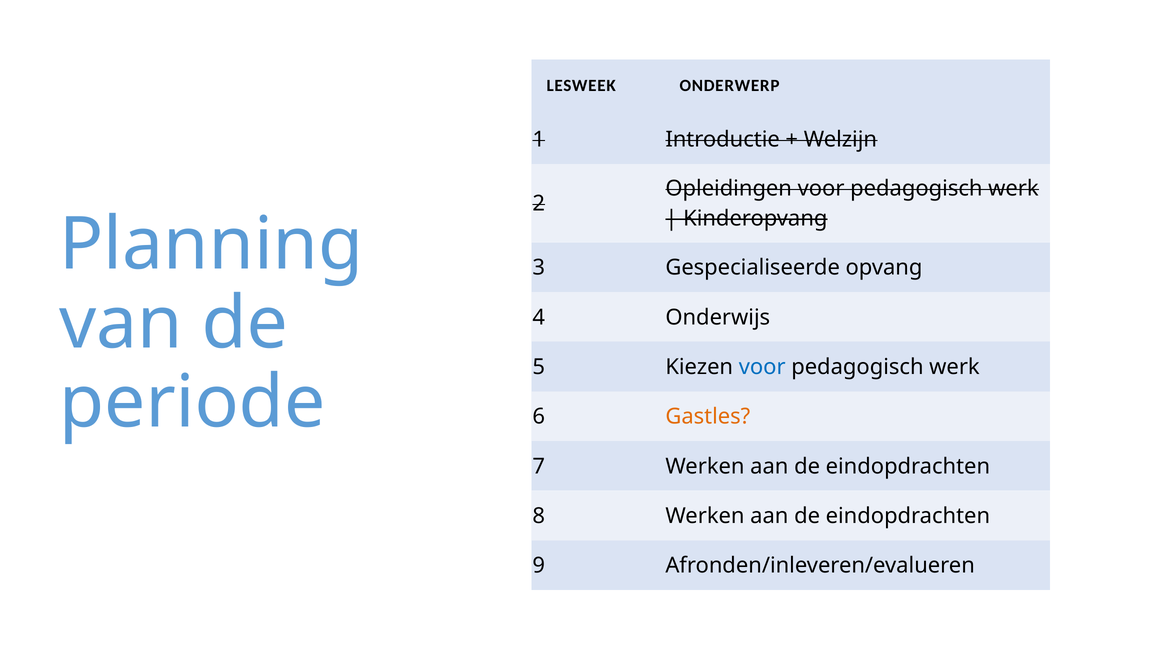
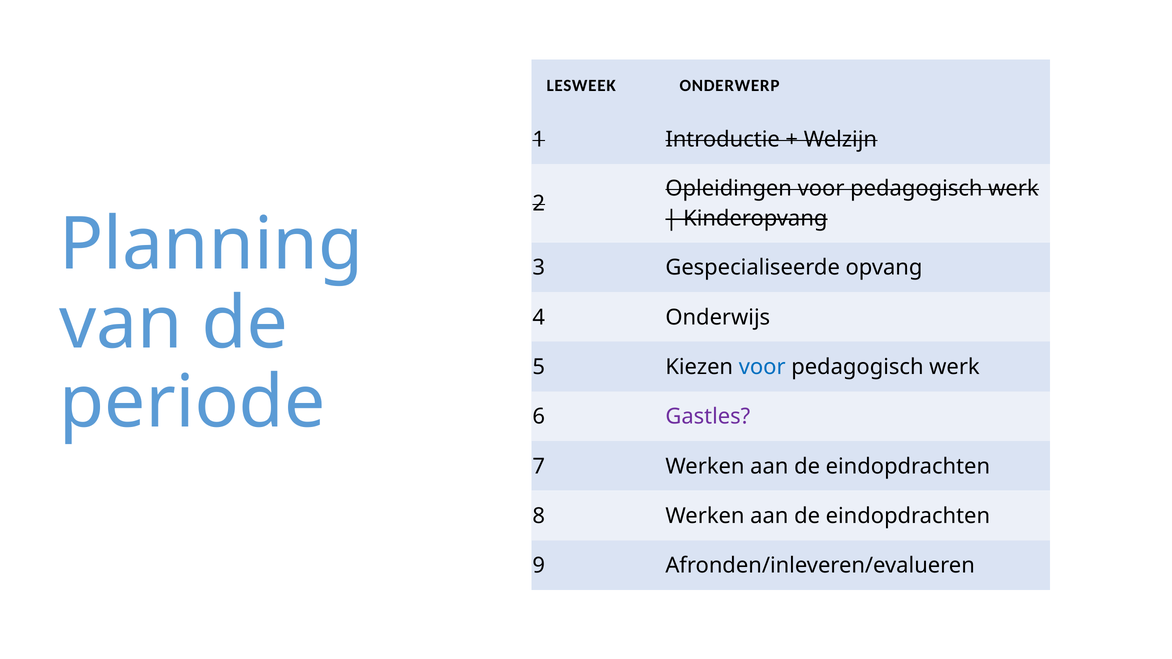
Gastles colour: orange -> purple
